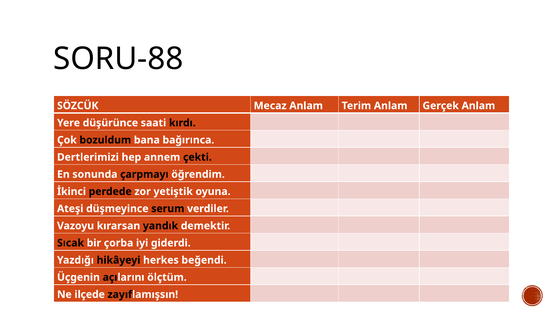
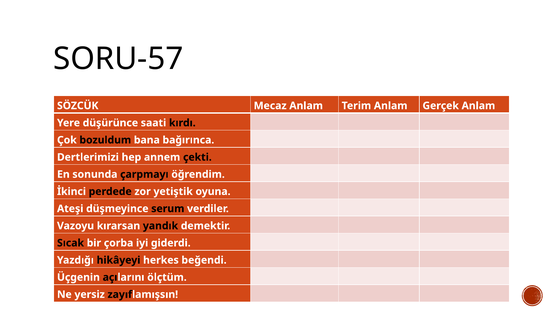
SORU-88: SORU-88 -> SORU-57
ilçede: ilçede -> yersiz
